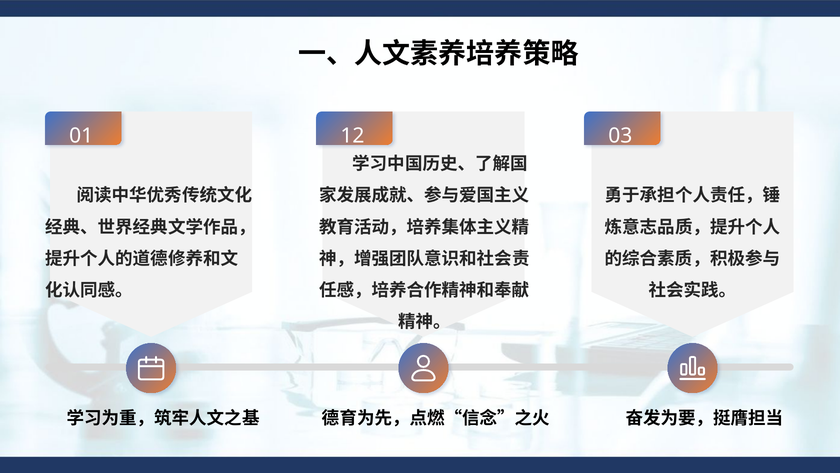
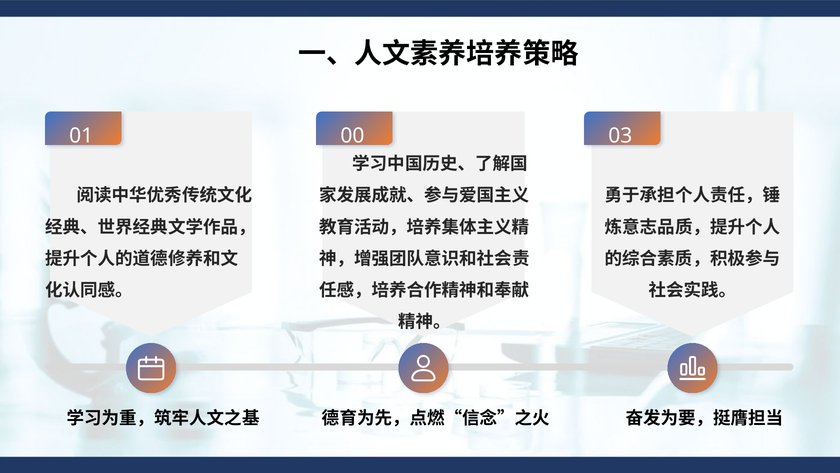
12: 12 -> 00
